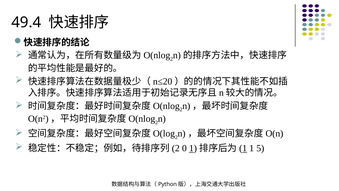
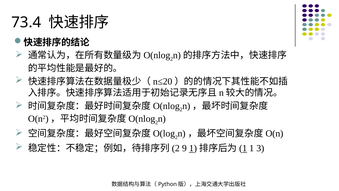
49.4: 49.4 -> 73.4
0: 0 -> 9
5: 5 -> 3
